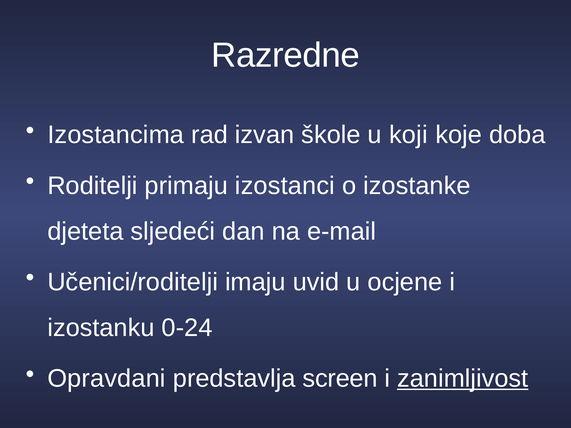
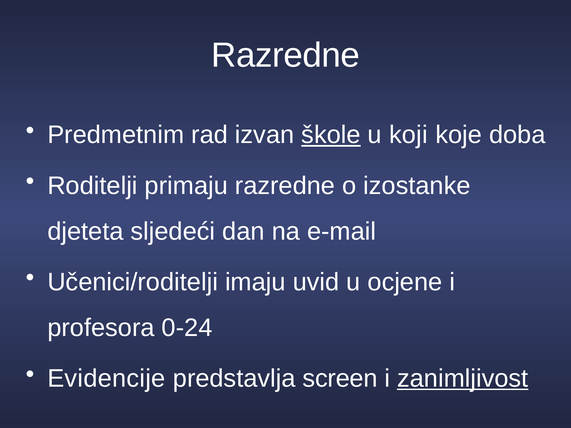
Izostancima: Izostancima -> Predmetnim
škole underline: none -> present
primaju izostanci: izostanci -> razredne
izostanku: izostanku -> profesora
Opravdani: Opravdani -> Evidencije
